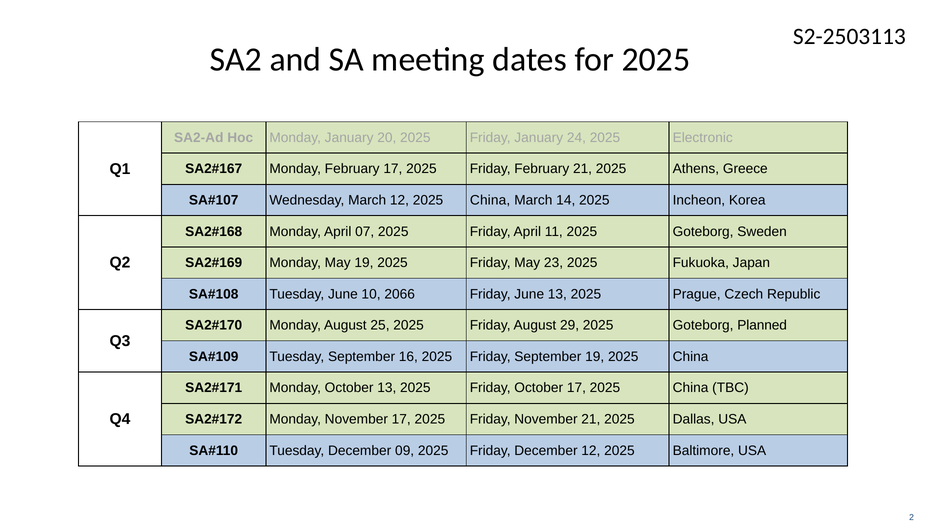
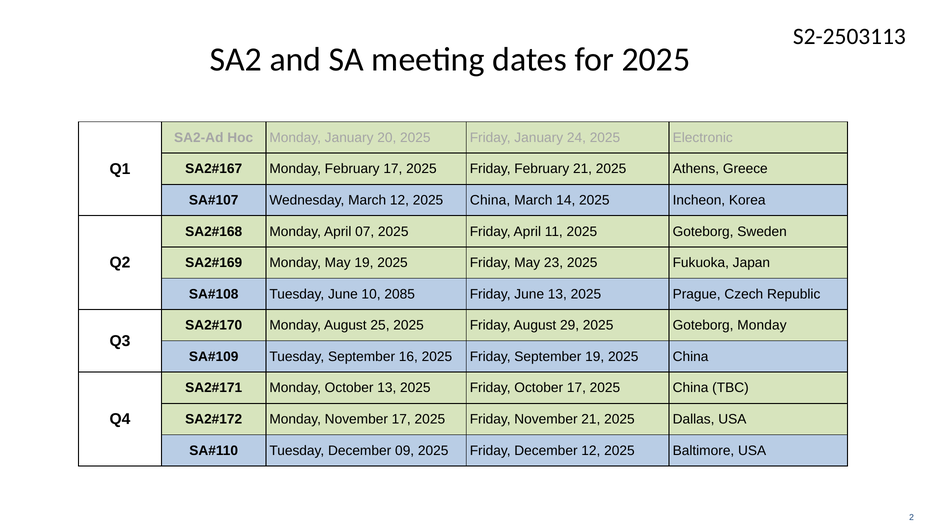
2066: 2066 -> 2085
Goteborg Planned: Planned -> Monday
